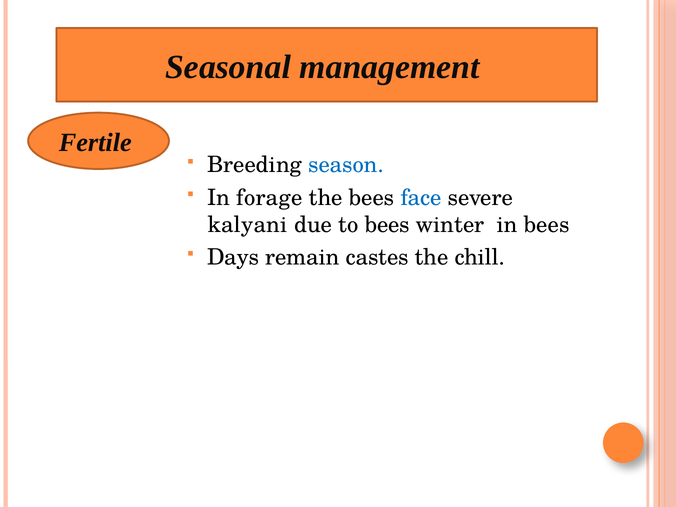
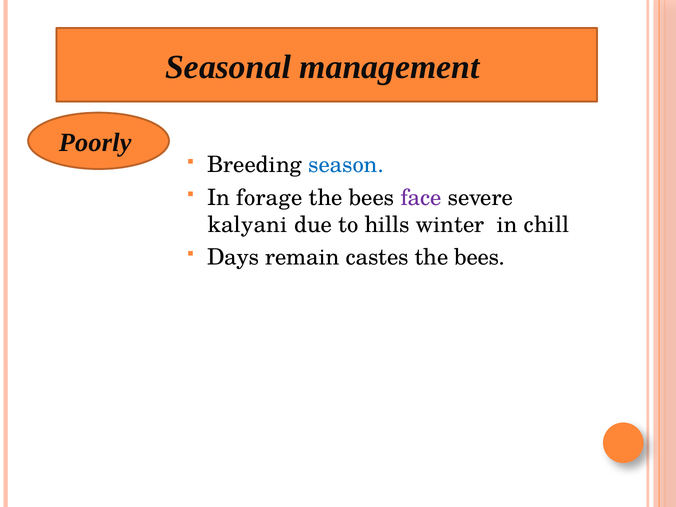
Fertile: Fertile -> Poorly
face colour: blue -> purple
to bees: bees -> hills
in bees: bees -> chill
chill at (480, 257): chill -> bees
